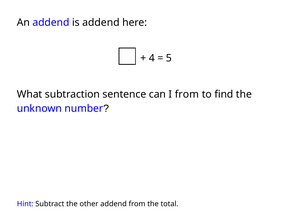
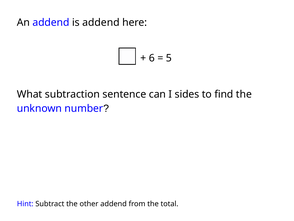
4: 4 -> 6
I from: from -> sides
